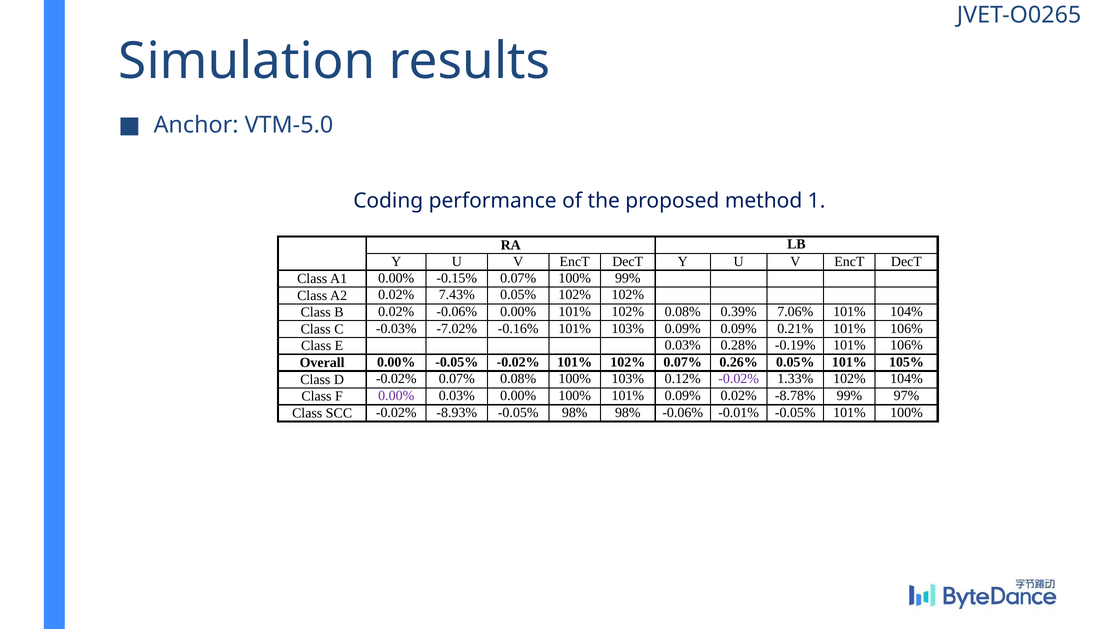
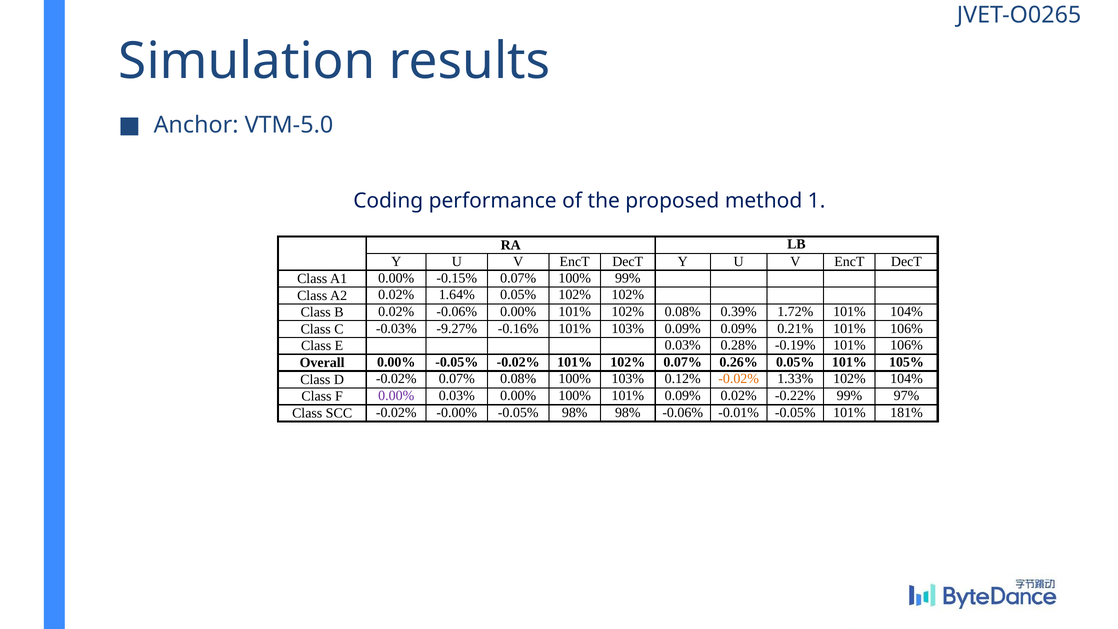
7.43%: 7.43% -> 1.64%
7.06%: 7.06% -> 1.72%
-7.02%: -7.02% -> -9.27%
-0.02% at (739, 379) colour: purple -> orange
-8.78%: -8.78% -> -0.22%
-8.93%: -8.93% -> -0.00%
101% 100%: 100% -> 181%
